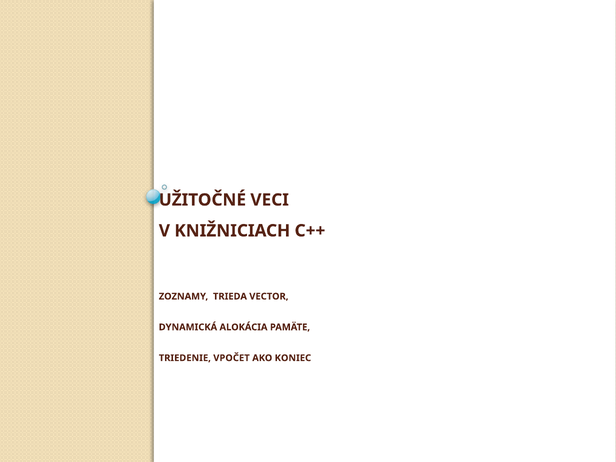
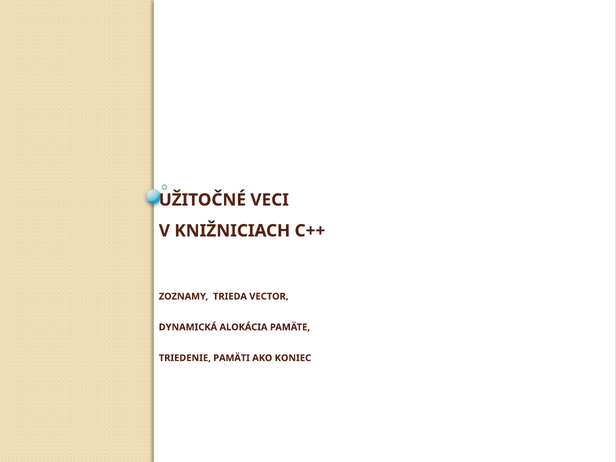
VPOČET: VPOČET -> PAMÄTI
